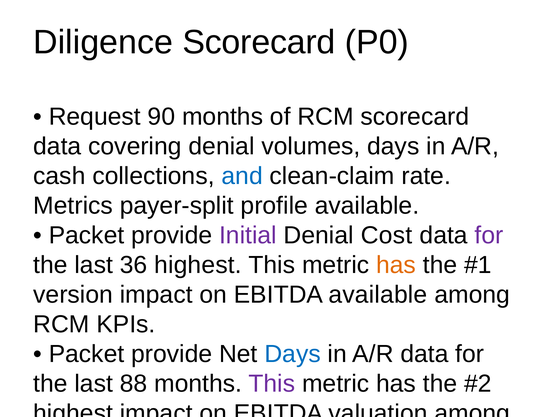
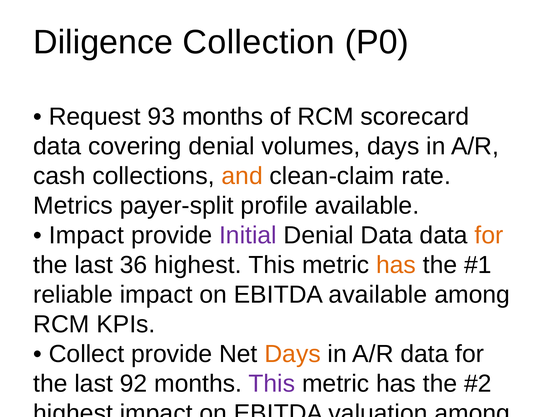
Diligence Scorecard: Scorecard -> Collection
90: 90 -> 93
and colour: blue -> orange
Packet at (87, 235): Packet -> Impact
Denial Cost: Cost -> Data
for at (489, 235) colour: purple -> orange
version: version -> reliable
Packet at (87, 354): Packet -> Collect
Days at (293, 354) colour: blue -> orange
88: 88 -> 92
